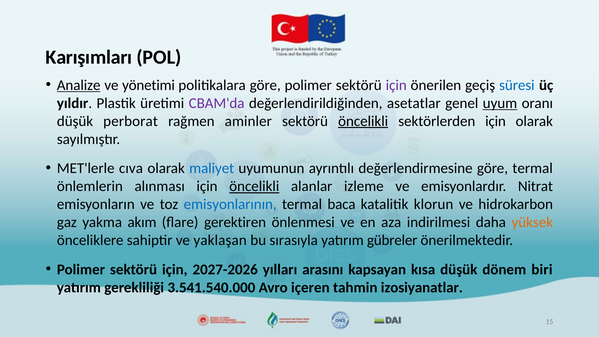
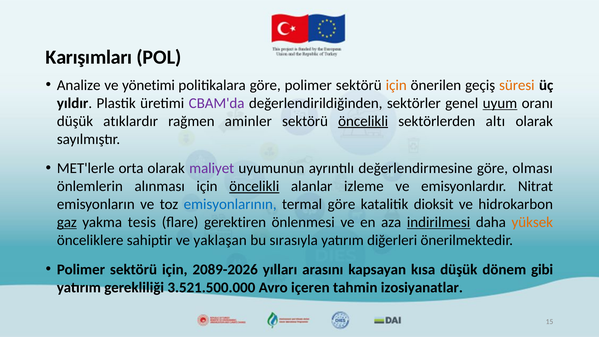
Analize underline: present -> none
için at (396, 85) colour: purple -> orange
süresi colour: blue -> orange
asetatlar: asetatlar -> sektörler
perborat: perborat -> atıklardır
sektörlerden için: için -> altı
cıva: cıva -> orta
maliyet colour: blue -> purple
göre termal: termal -> olması
termal baca: baca -> göre
klorun: klorun -> dioksit
gaz underline: none -> present
akım: akım -> tesis
indirilmesi underline: none -> present
gübreler: gübreler -> diğerleri
2027-2026: 2027-2026 -> 2089-2026
biri: biri -> gibi
3.541.540.000: 3.541.540.000 -> 3.521.500.000
